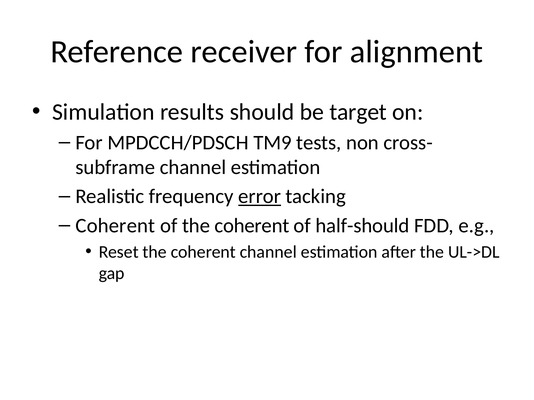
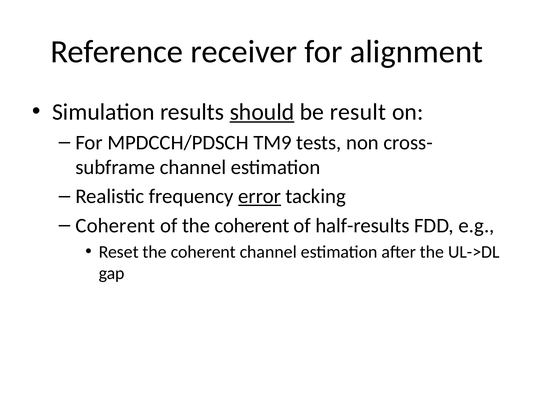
should underline: none -> present
target: target -> result
half-should: half-should -> half-results
